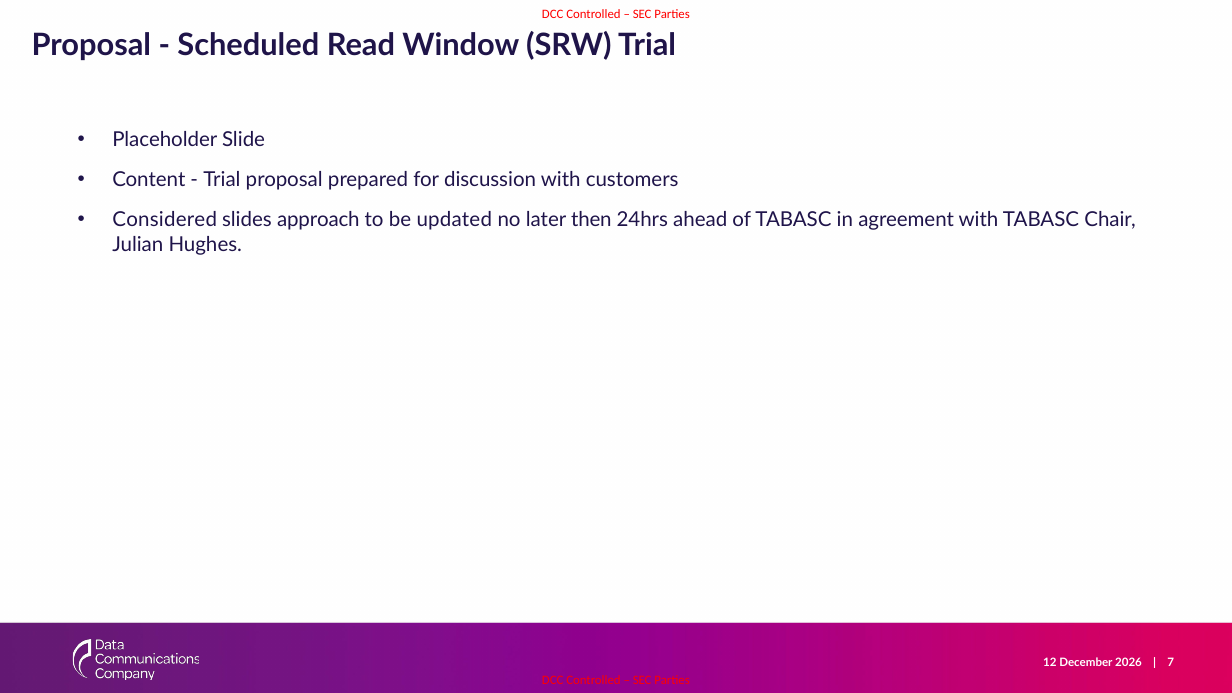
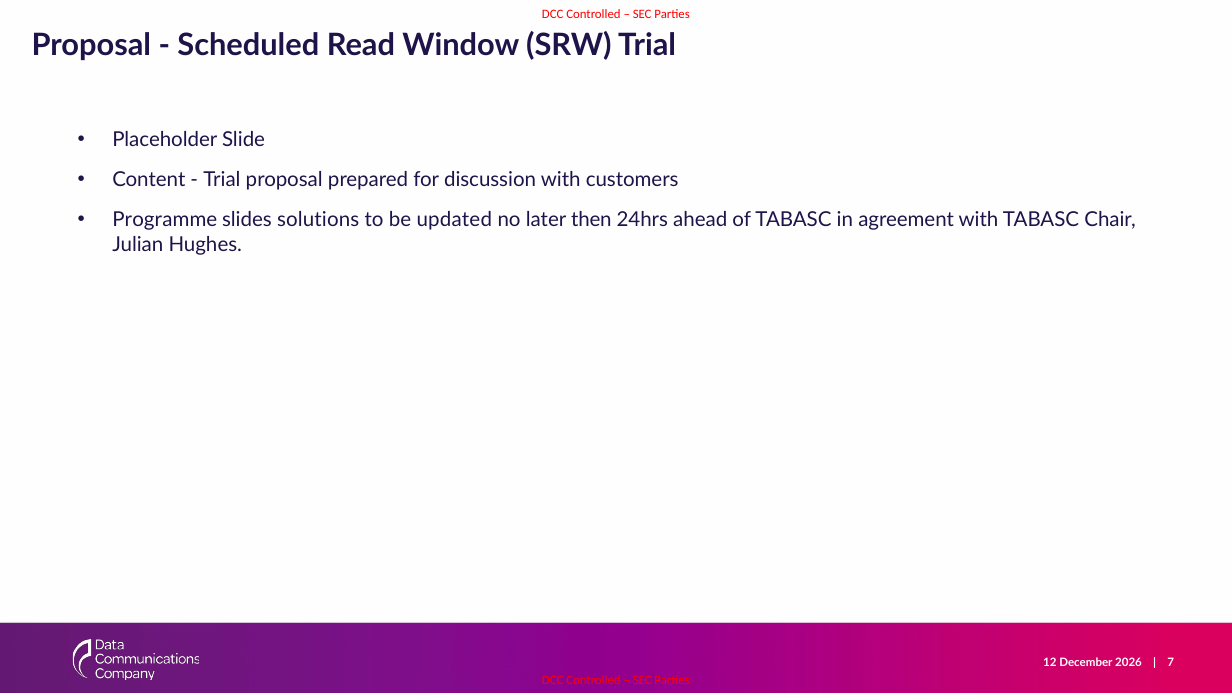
Considered: Considered -> Programme
approach: approach -> solutions
